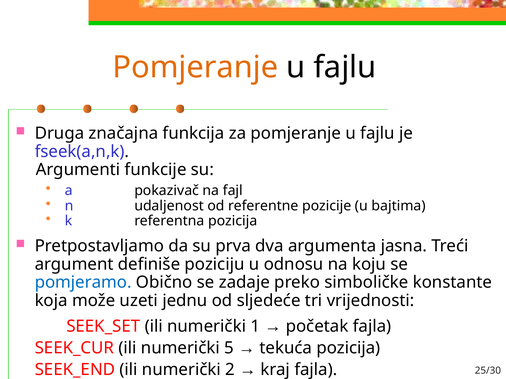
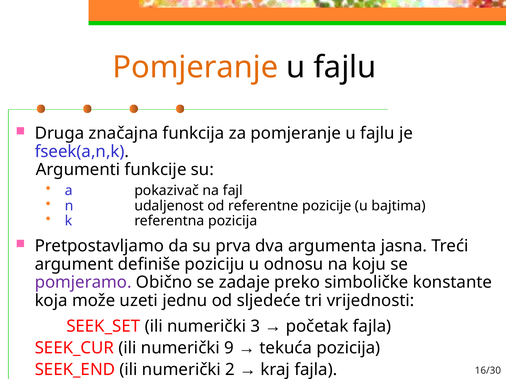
pomjeramo colour: blue -> purple
1: 1 -> 3
5: 5 -> 9
25/30: 25/30 -> 16/30
